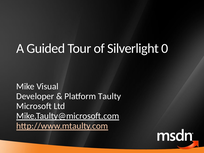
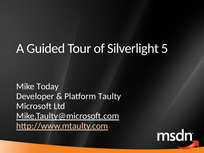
0: 0 -> 5
Visual: Visual -> Today
